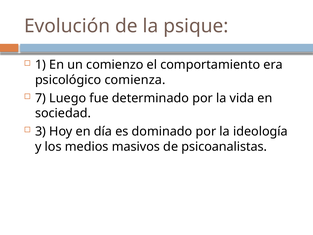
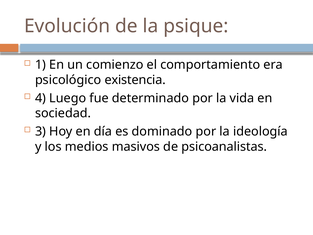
comienza: comienza -> existencia
7: 7 -> 4
